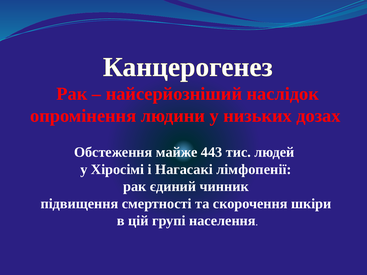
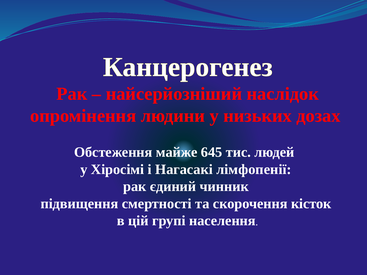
443: 443 -> 645
шкіри: шкіри -> кісток
